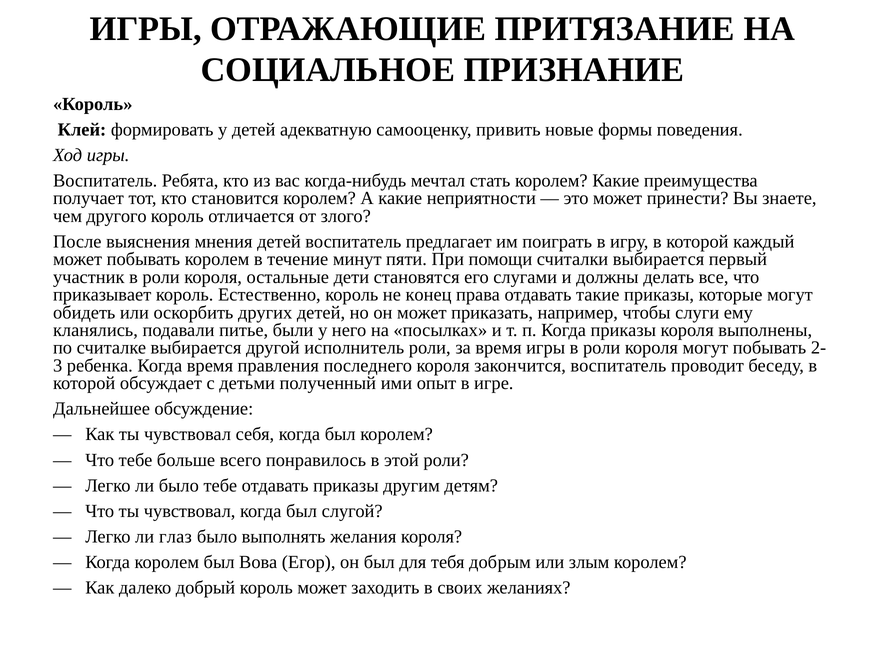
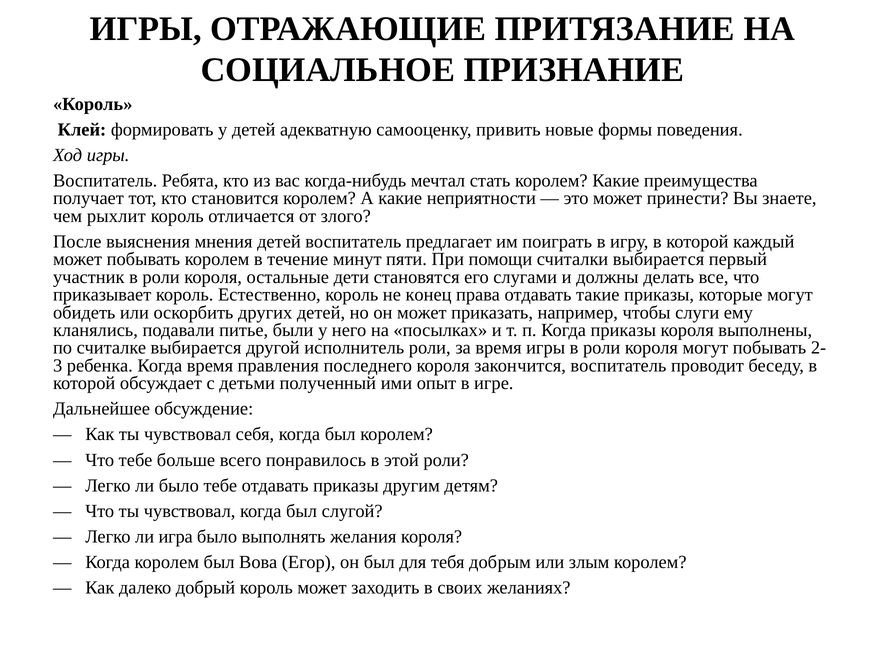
другого: другого -> рыхлит
глаз: глаз -> игра
